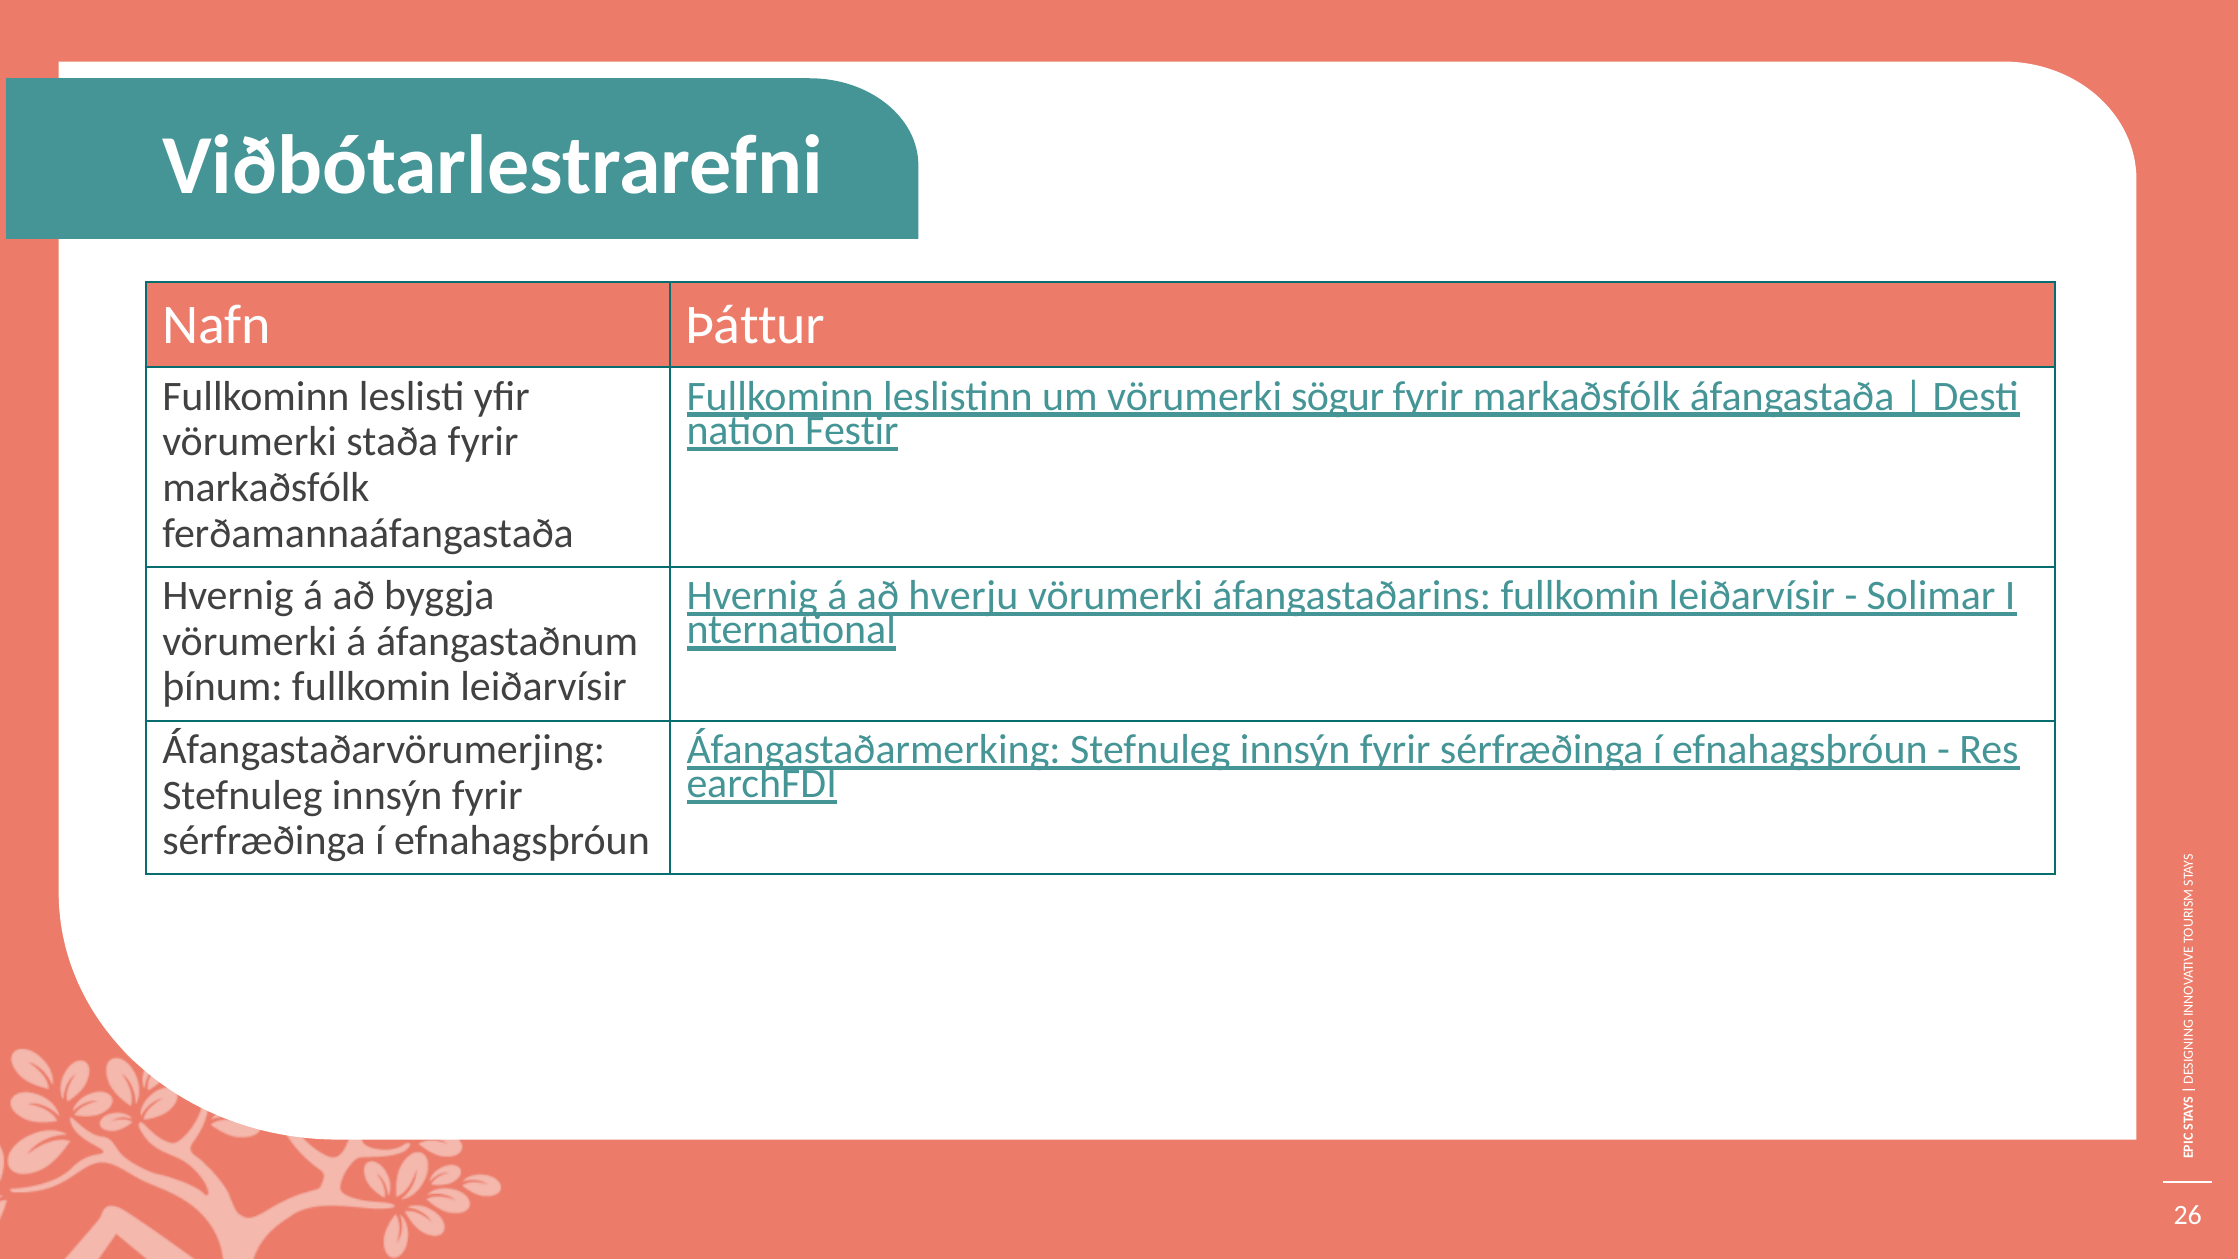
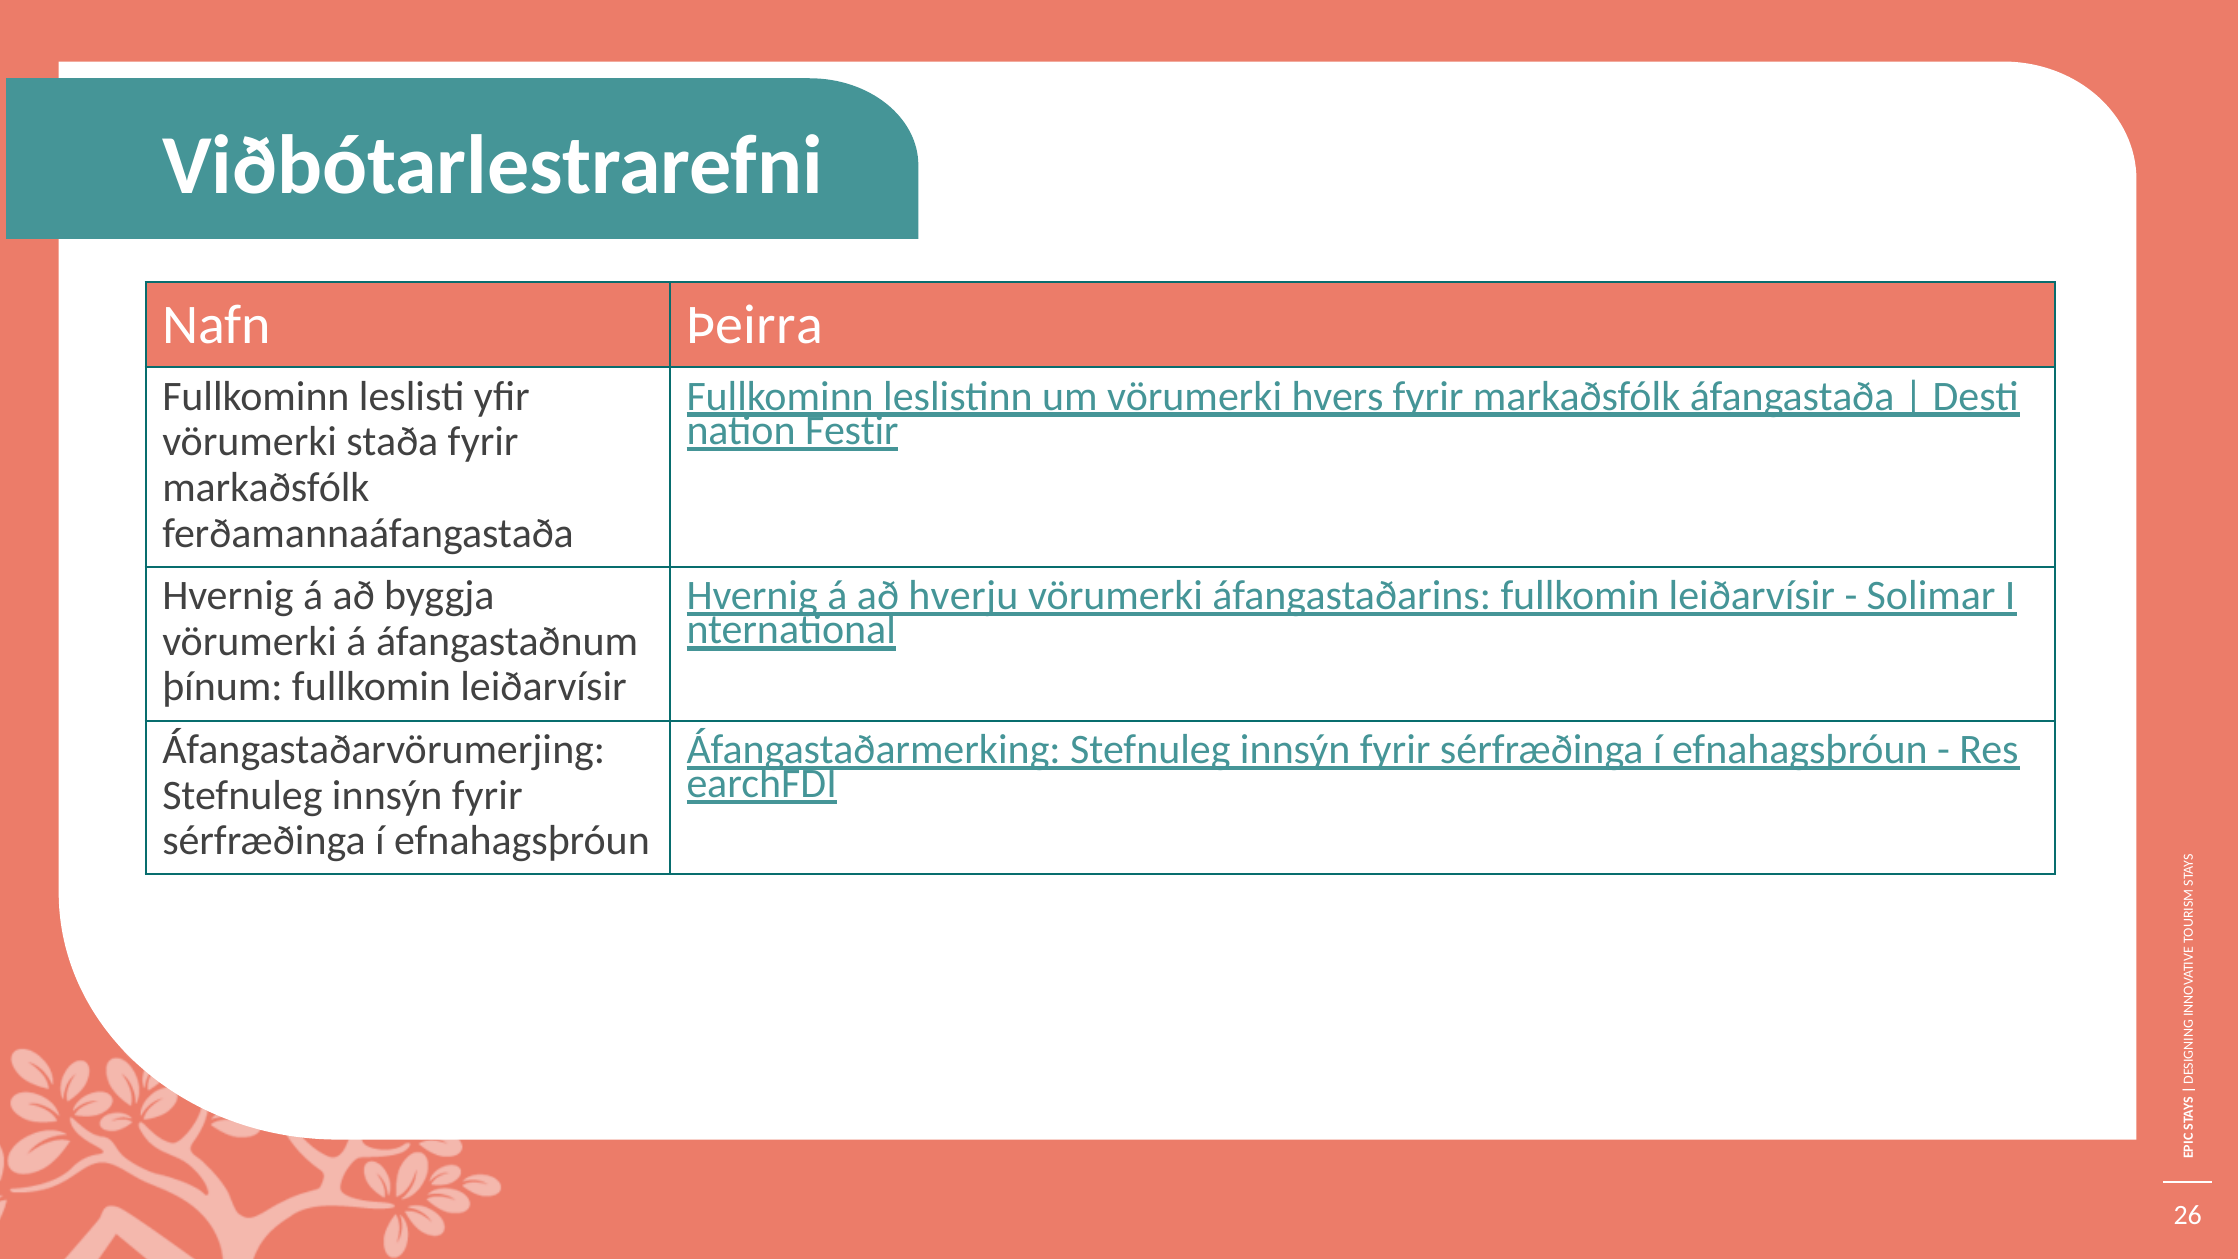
Þáttur: Þáttur -> Þeirra
sögur: sögur -> hvers
